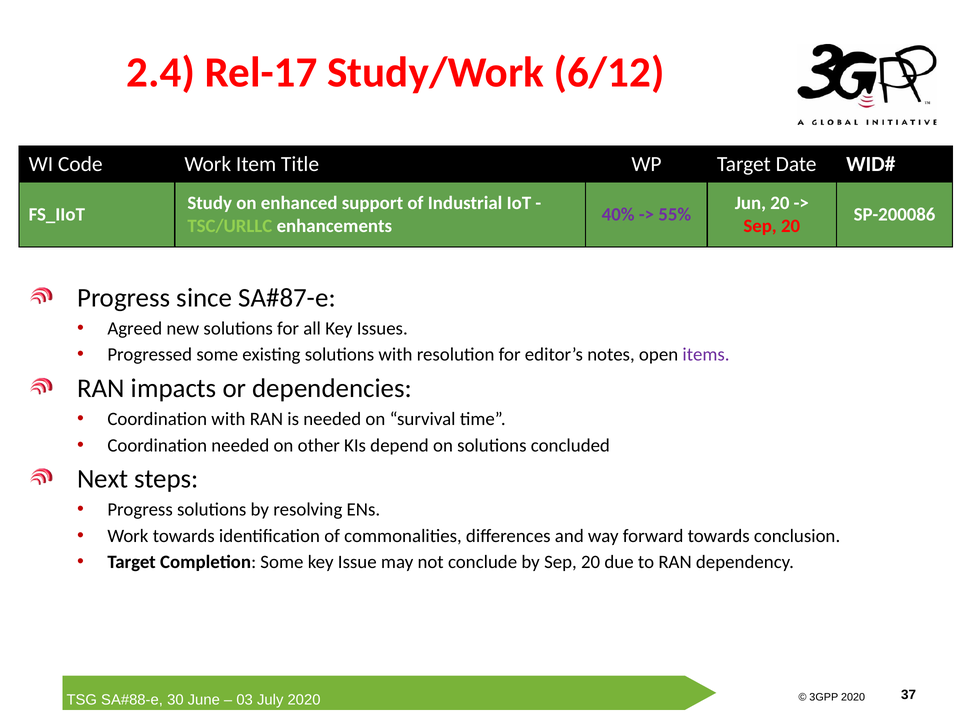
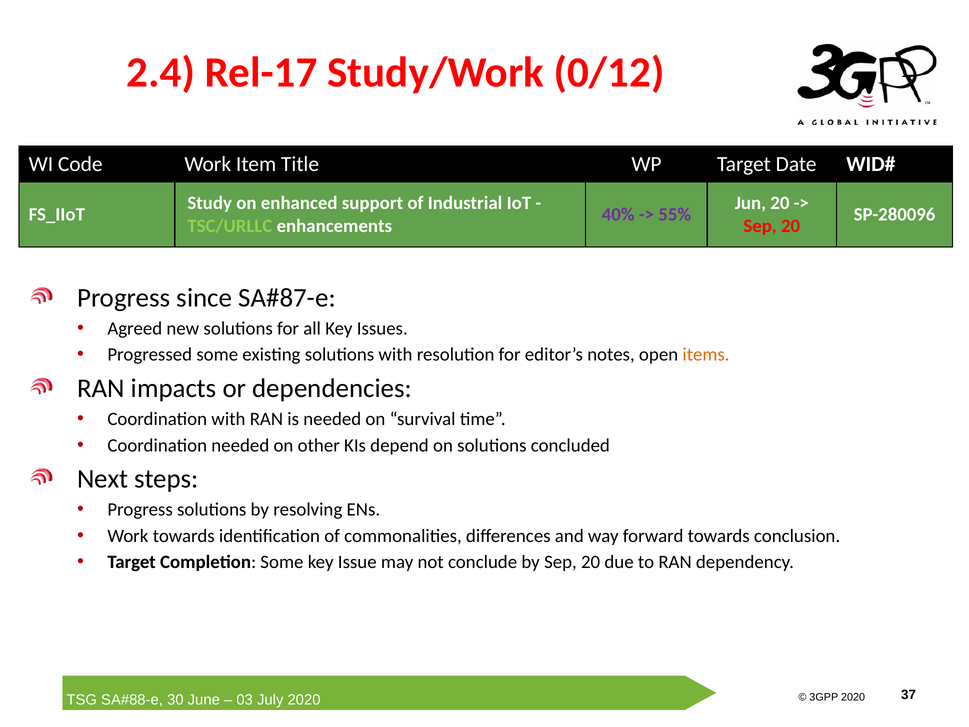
6/12: 6/12 -> 0/12
SP-200086: SP-200086 -> SP-280096
items colour: purple -> orange
